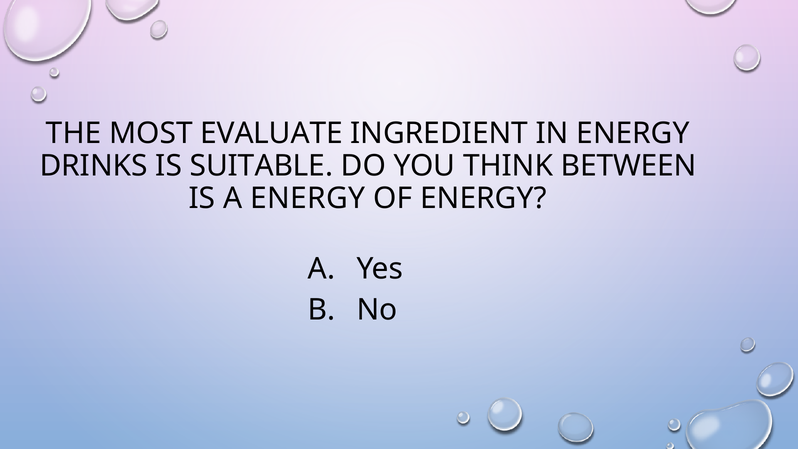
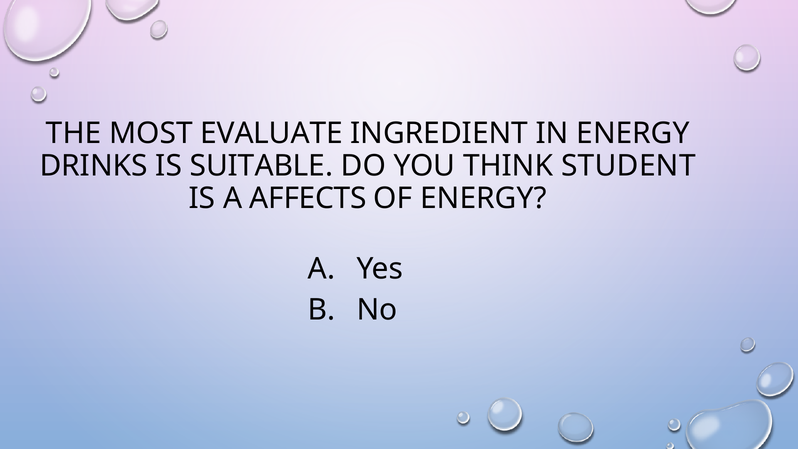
BETWEEN: BETWEEN -> STUDENT
A ENERGY: ENERGY -> AFFECTS
